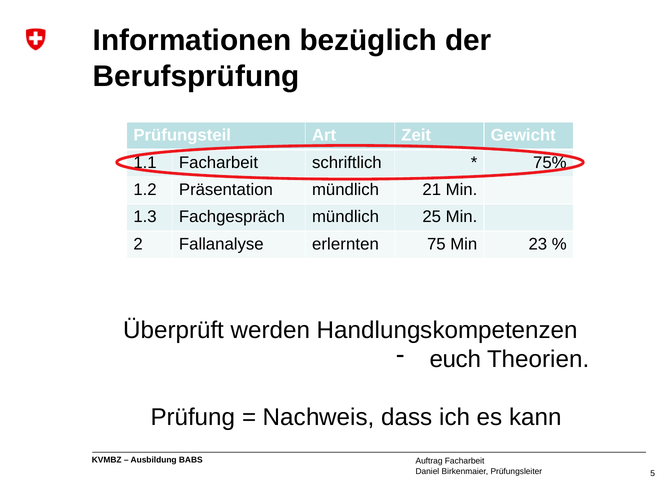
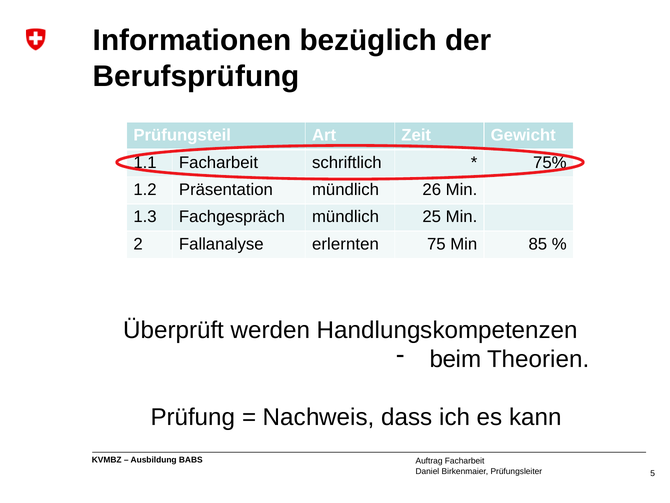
21: 21 -> 26
23: 23 -> 85
euch: euch -> beim
